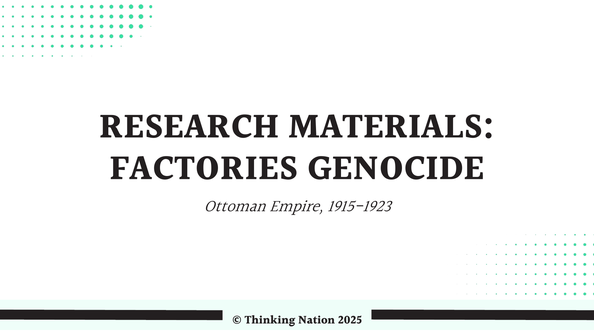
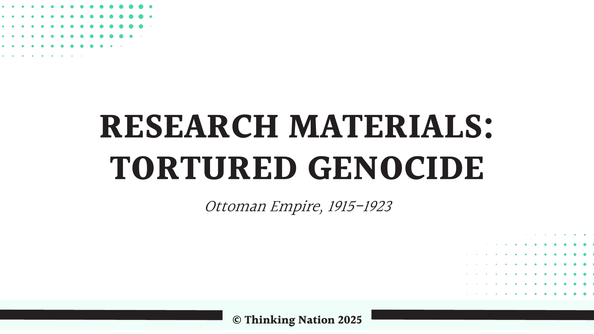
FACTORIES: FACTORIES -> TORTURED
